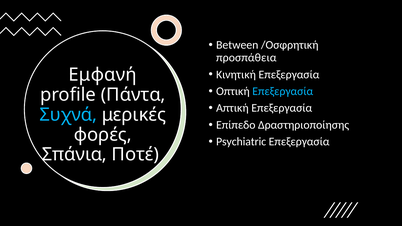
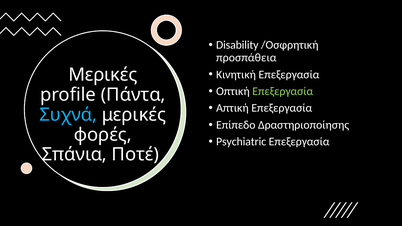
Between: Between -> Disability
Εμφανή at (103, 75): Εμφανή -> Μερικές
Επεξεργασία at (283, 91) colour: light blue -> light green
